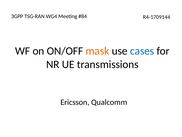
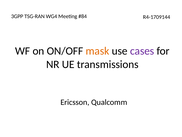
cases colour: blue -> purple
